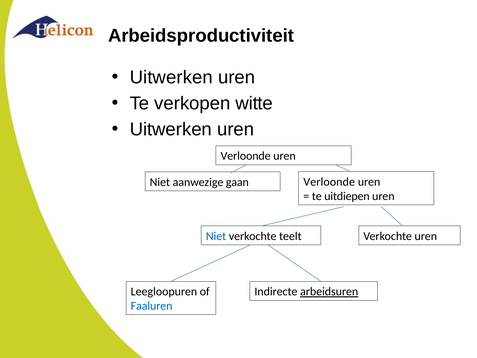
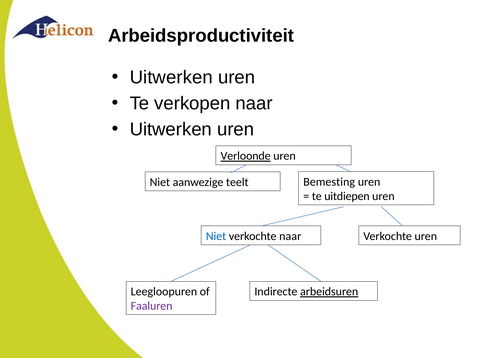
verkopen witte: witte -> naar
Verloonde at (246, 156) underline: none -> present
Verloonde at (329, 182): Verloonde -> Bemesting
gaan: gaan -> teelt
verkochte teelt: teelt -> naar
Faaluren colour: blue -> purple
